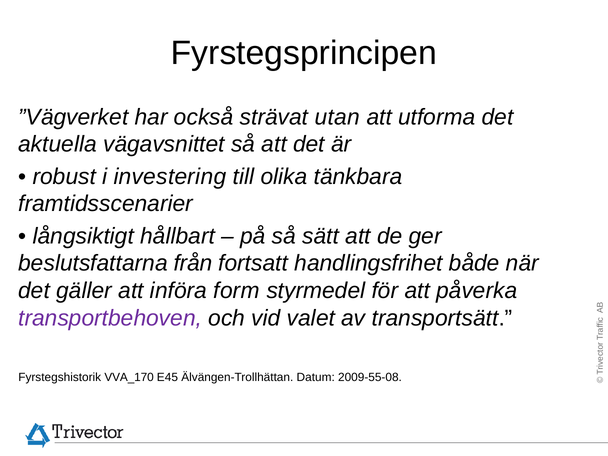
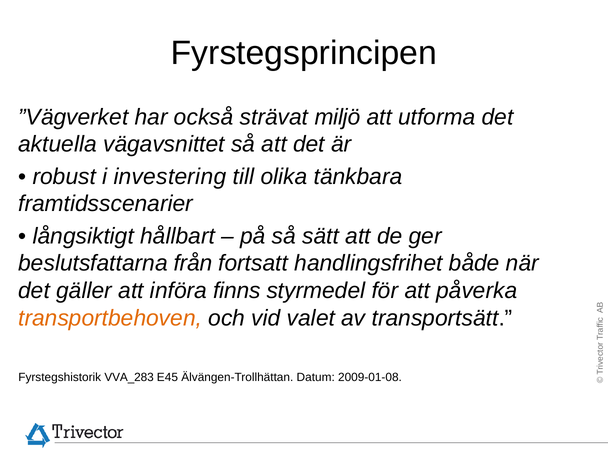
utan: utan -> miljö
form: form -> finns
transportbehoven colour: purple -> orange
VVA_170: VVA_170 -> VVA_283
2009-55-08: 2009-55-08 -> 2009-01-08
